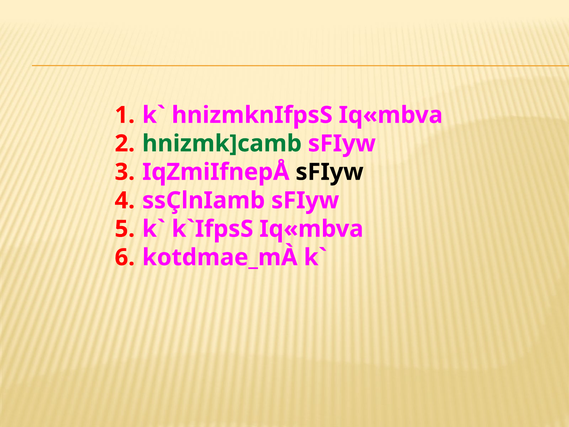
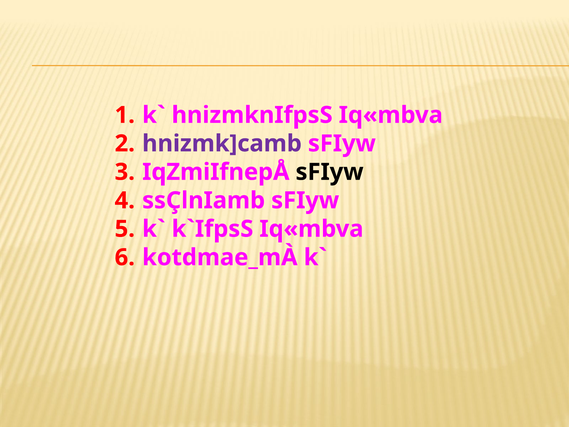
hnizmk]camb colour: green -> purple
